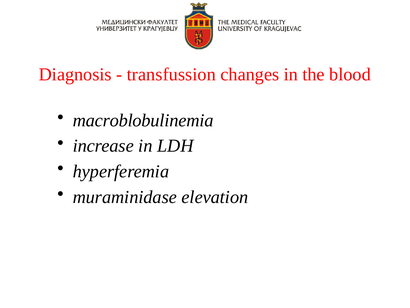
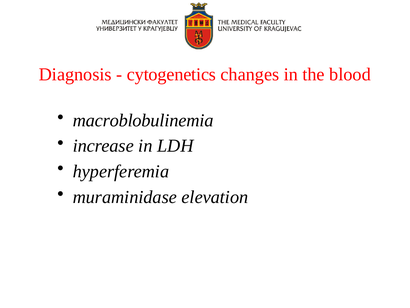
transfussion: transfussion -> cytogenetics
